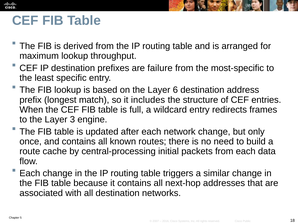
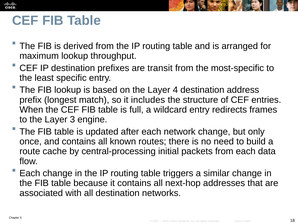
failure: failure -> transit
6: 6 -> 4
